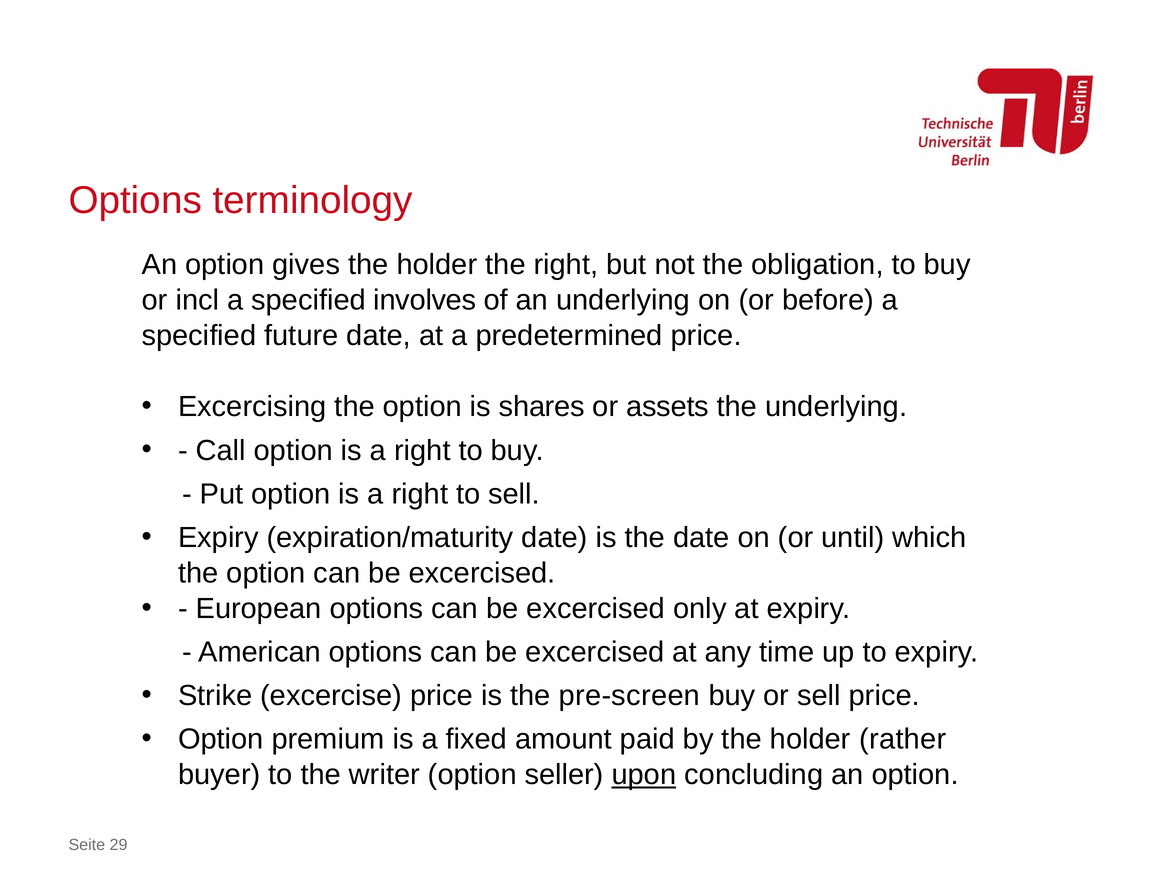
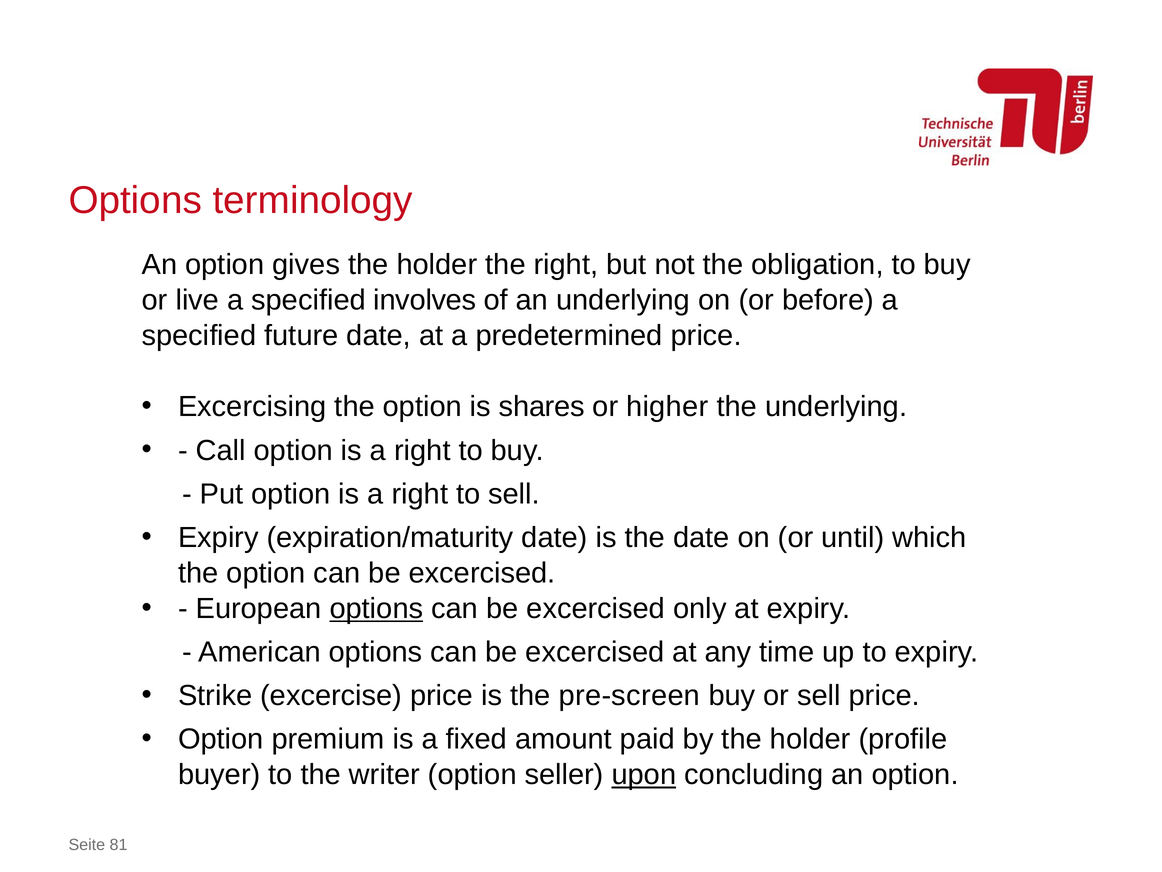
incl: incl -> live
assets: assets -> higher
options at (376, 608) underline: none -> present
rather: rather -> profile
29: 29 -> 81
